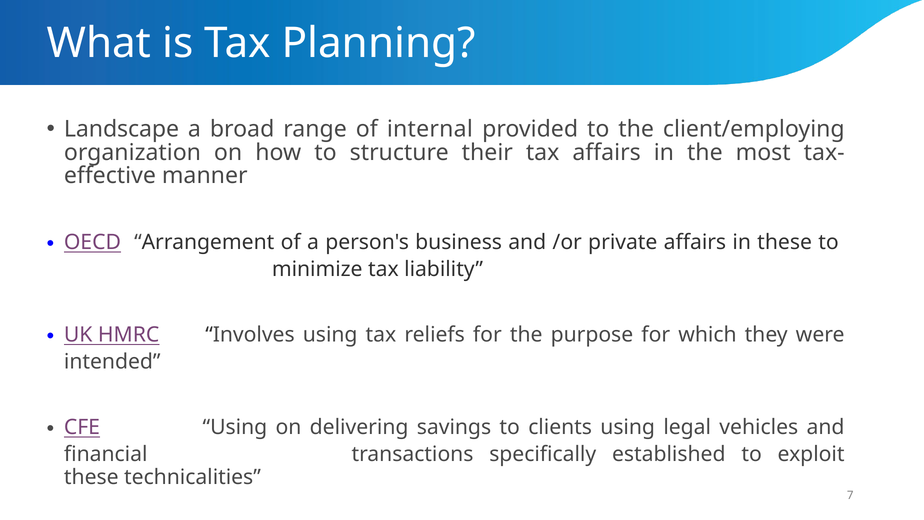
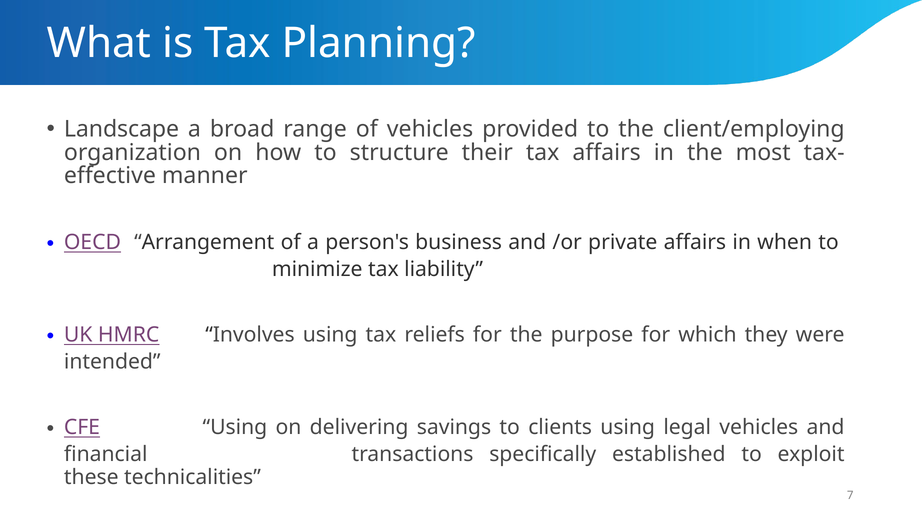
of internal: internal -> vehicles
in these: these -> when
